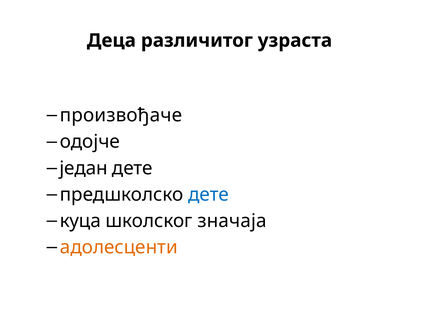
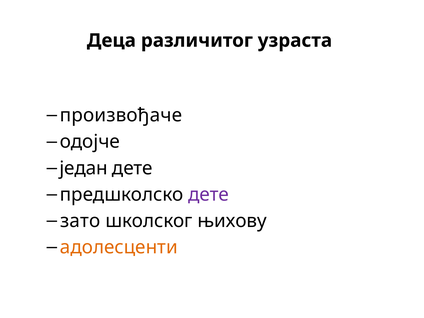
дете at (209, 195) colour: blue -> purple
куца: куца -> зато
значаја: значаја -> њихову
